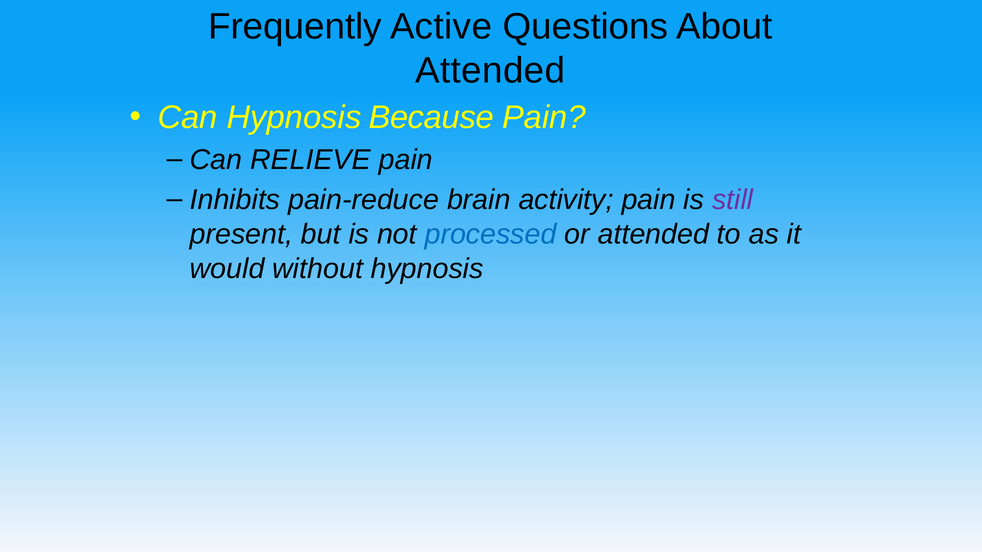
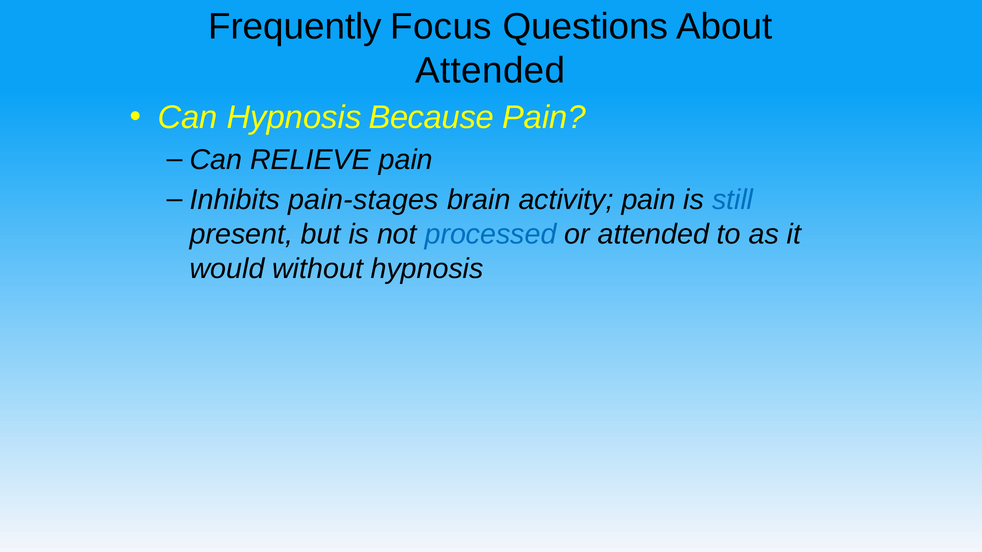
Active: Active -> Focus
pain-reduce: pain-reduce -> pain-stages
still colour: purple -> blue
